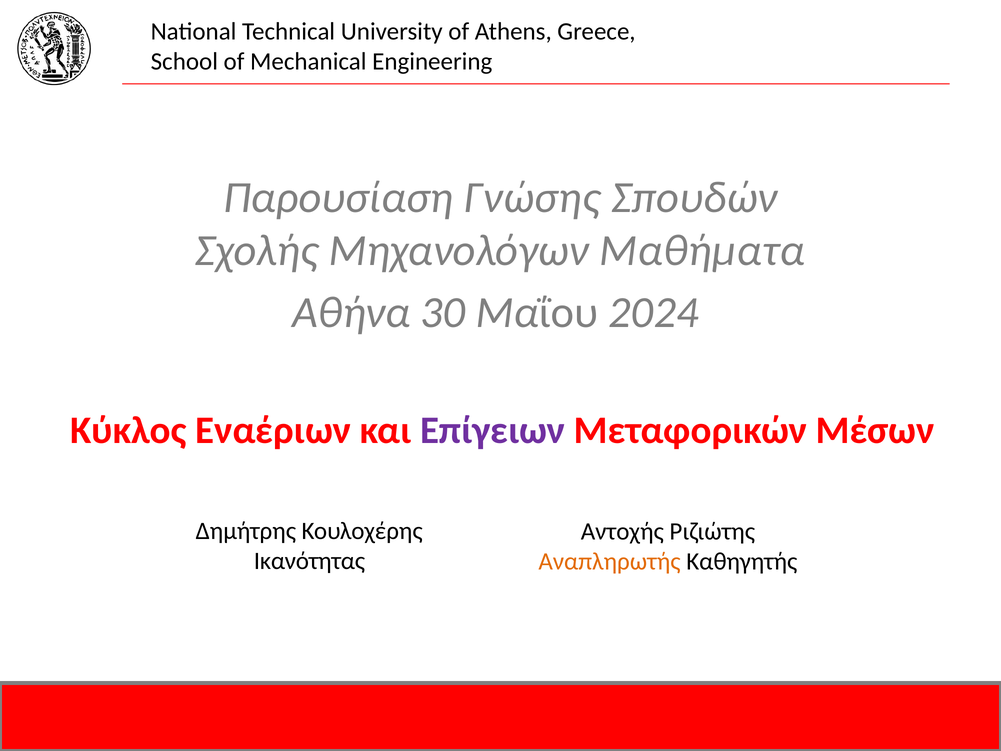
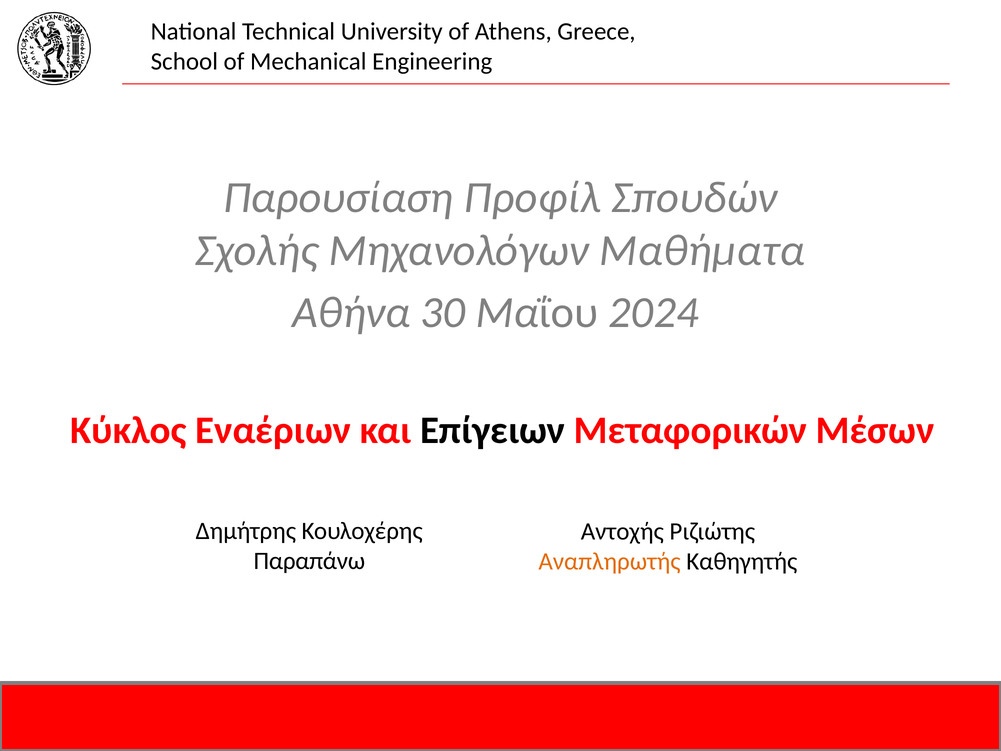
Γνώσης: Γνώσης -> Προφίλ
Επίγειων colour: purple -> black
Ικανότητας: Ικανότητας -> Παραπάνω
